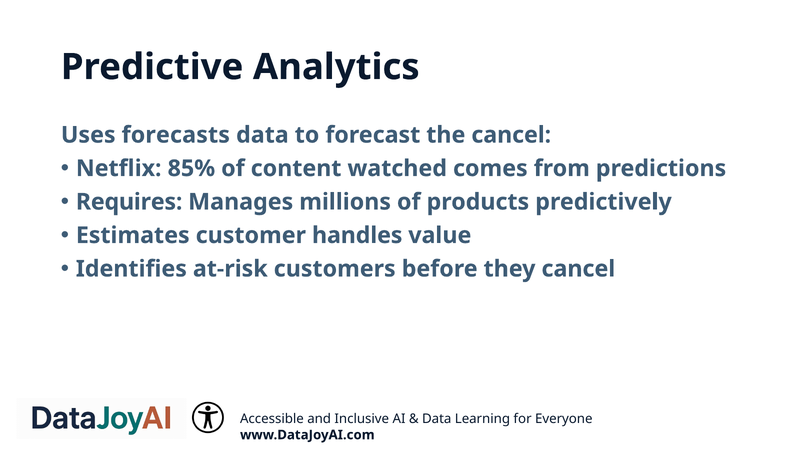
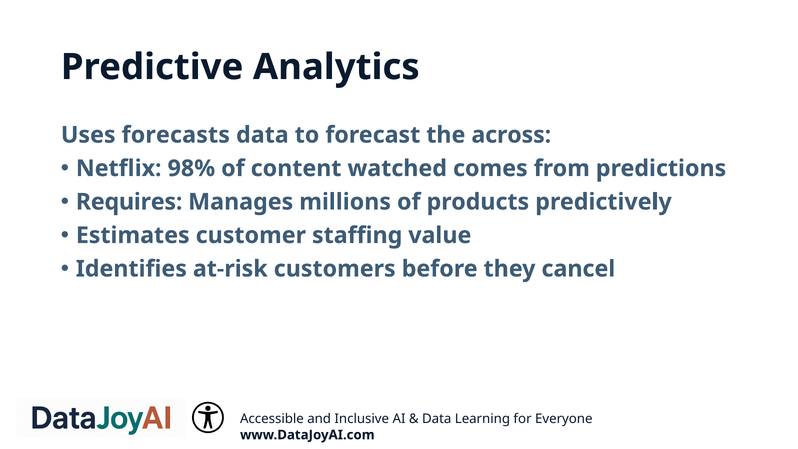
the cancel: cancel -> across
85%: 85% -> 98%
handles: handles -> staffing
